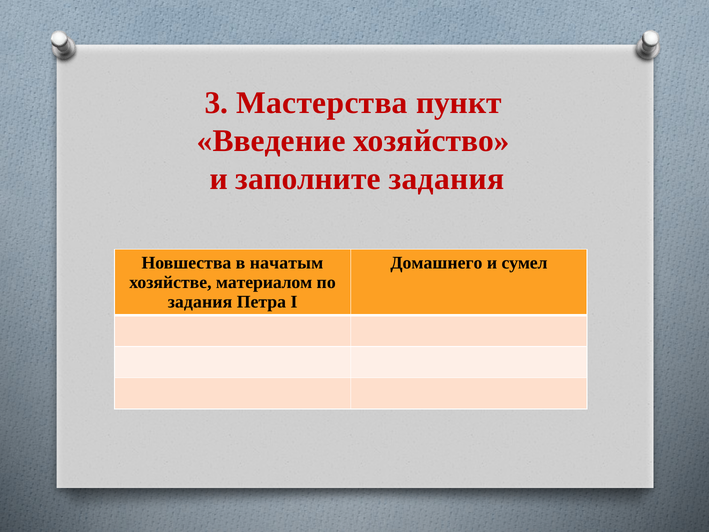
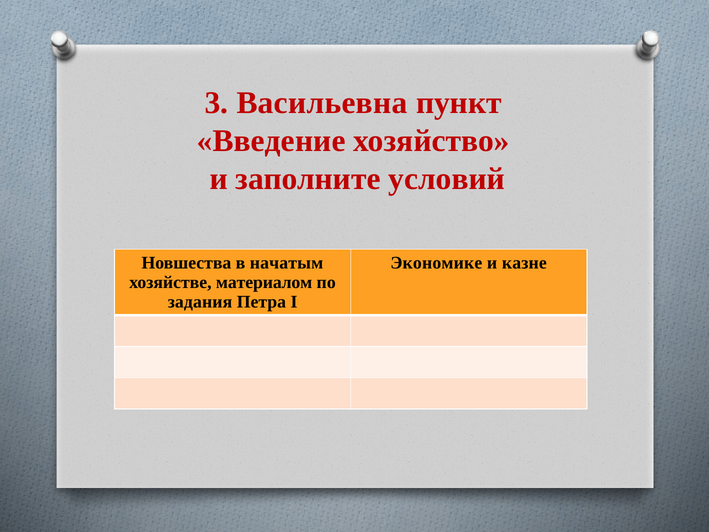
Мастерства: Мастерства -> Васильевна
заполните задания: задания -> условий
Домашнего: Домашнего -> Экономике
сумел: сумел -> казне
